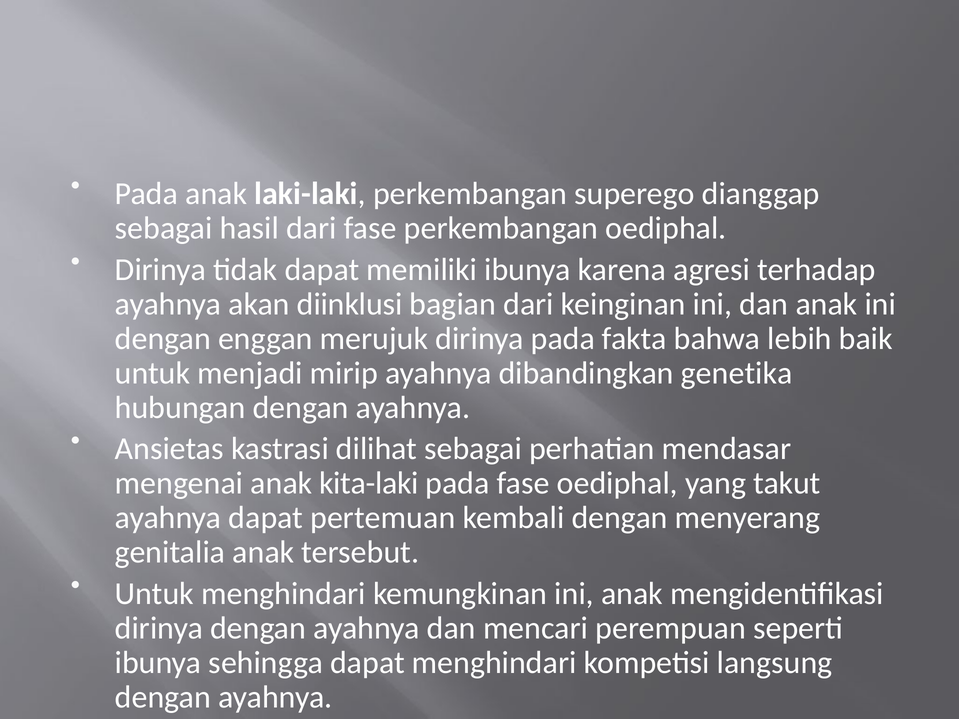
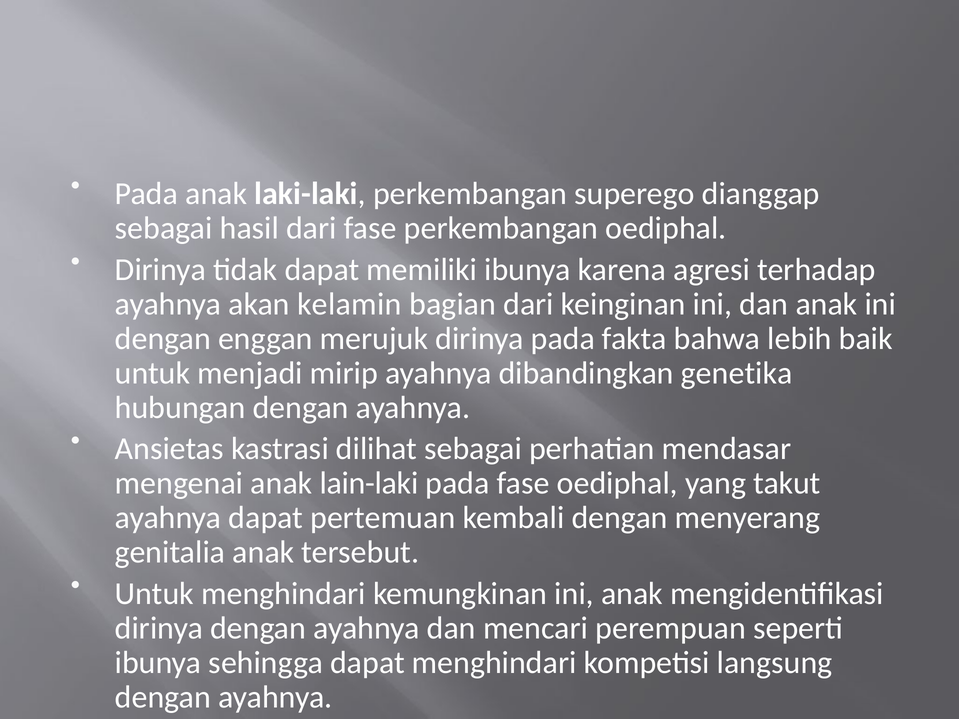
diinklusi: diinklusi -> kelamin
kita-laki: kita-laki -> lain-laki
